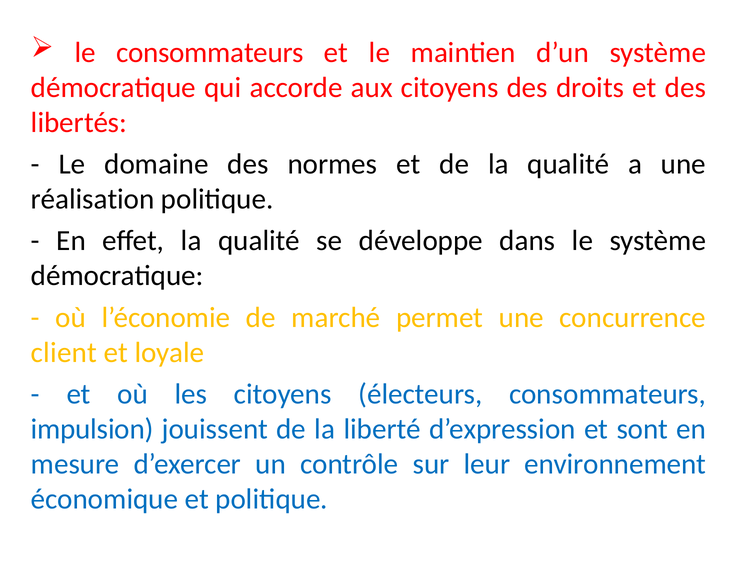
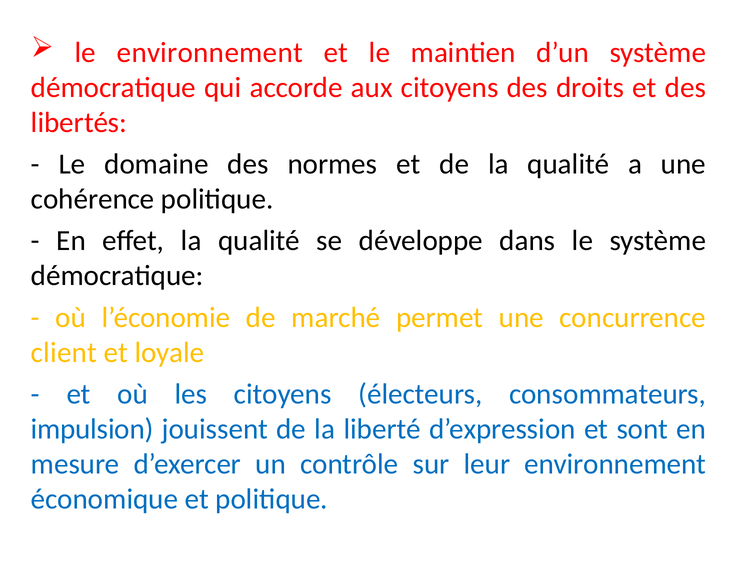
le consommateurs: consommateurs -> environnement
réalisation: réalisation -> cohérence
